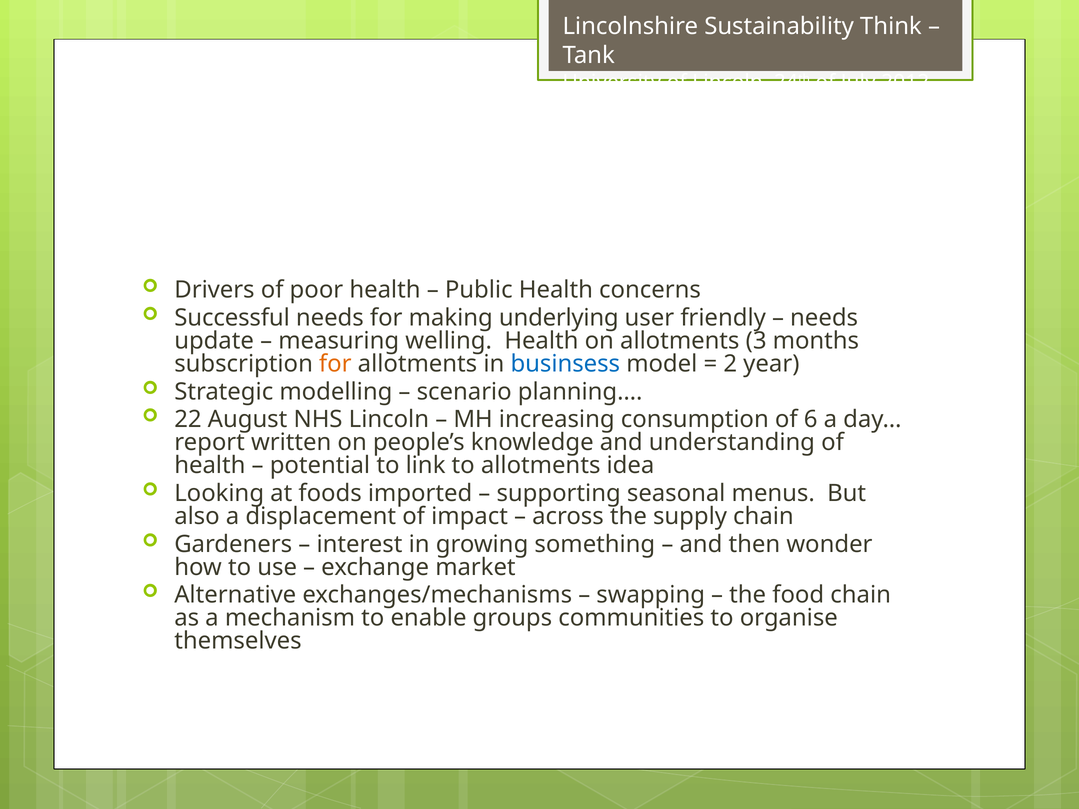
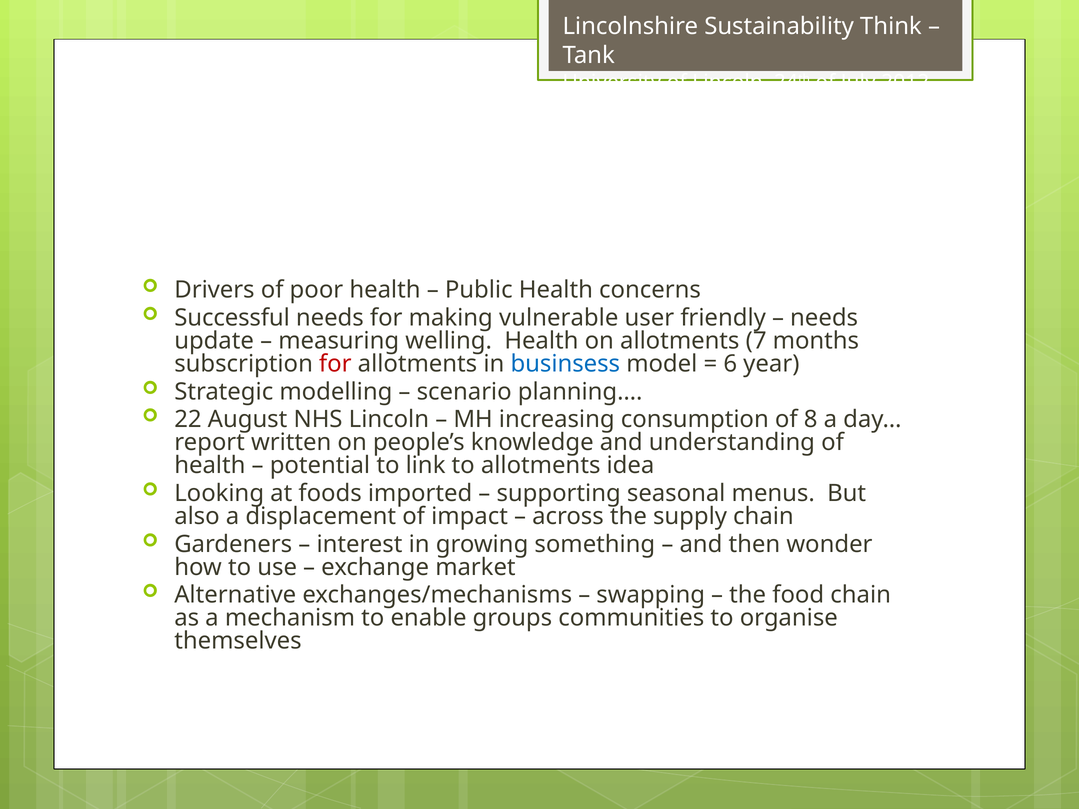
underlying: underlying -> vulnerable
3: 3 -> 7
for at (335, 364) colour: orange -> red
2: 2 -> 6
6: 6 -> 8
